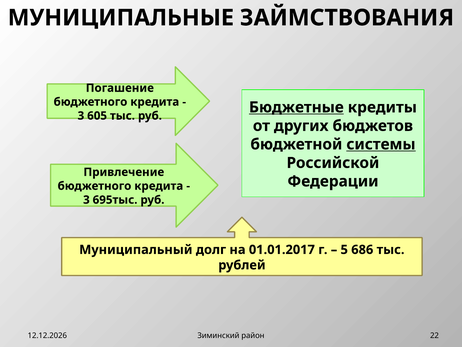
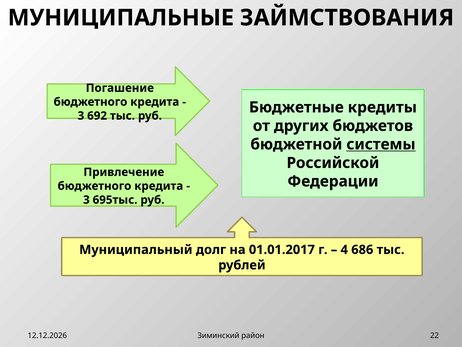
Бюджетные underline: present -> none
605: 605 -> 692
5: 5 -> 4
